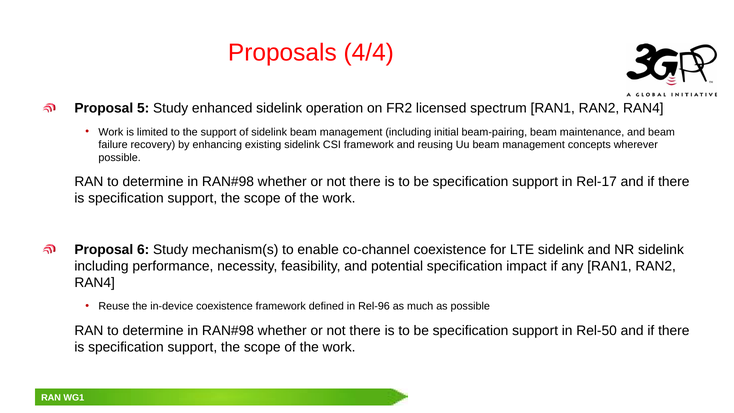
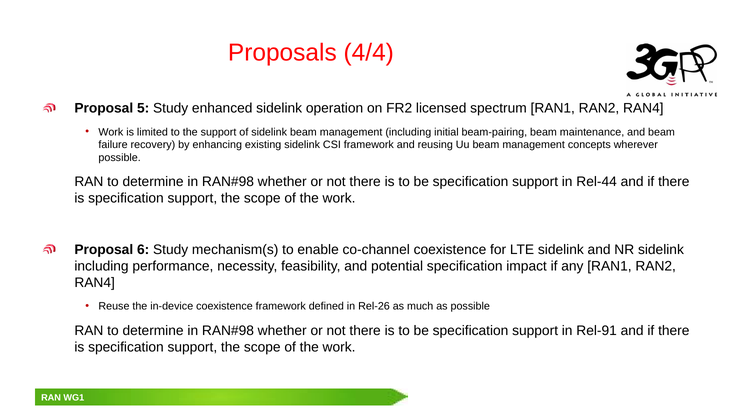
Rel-17: Rel-17 -> Rel-44
Rel-96: Rel-96 -> Rel-26
Rel-50: Rel-50 -> Rel-91
